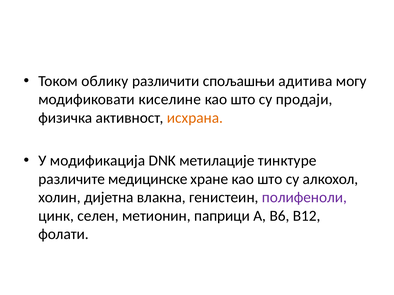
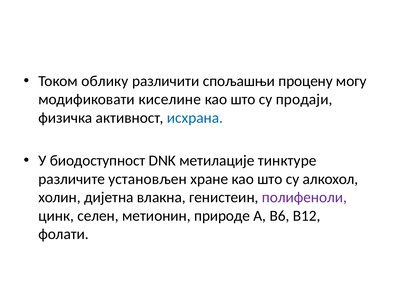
адитива: адитива -> процену
исхрана colour: orange -> blue
модификација: модификација -> биодоступност
медицинске: медицинске -> установљен
паприци: паприци -> природе
